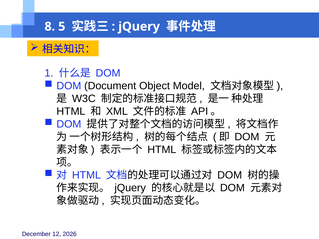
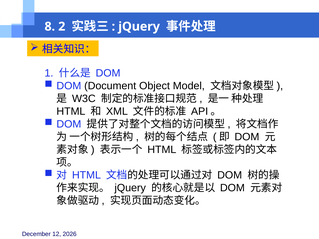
5: 5 -> 2
